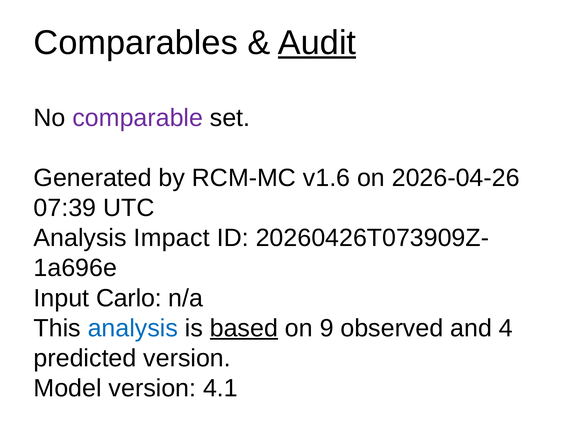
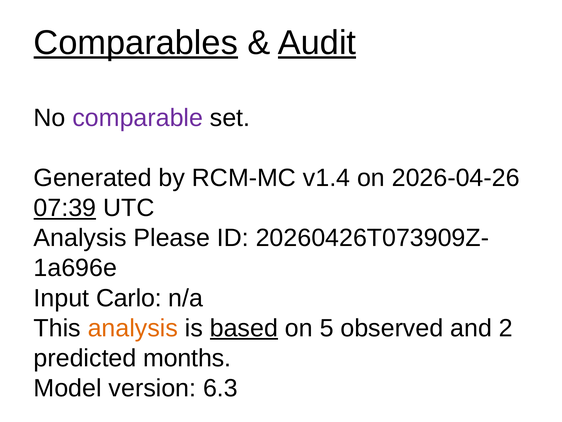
Comparables underline: none -> present
v1.6: v1.6 -> v1.4
07:39 underline: none -> present
Impact: Impact -> Please
analysis at (133, 328) colour: blue -> orange
9: 9 -> 5
4: 4 -> 2
predicted version: version -> months
4.1: 4.1 -> 6.3
